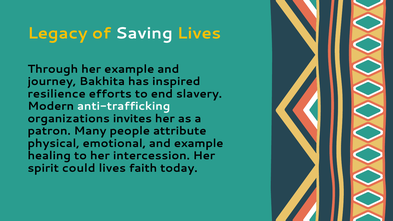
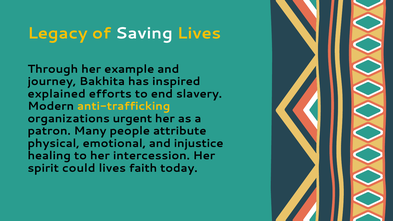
resilience: resilience -> explained
anti-trafficking colour: white -> yellow
invites: invites -> urgent
and example: example -> injustice
